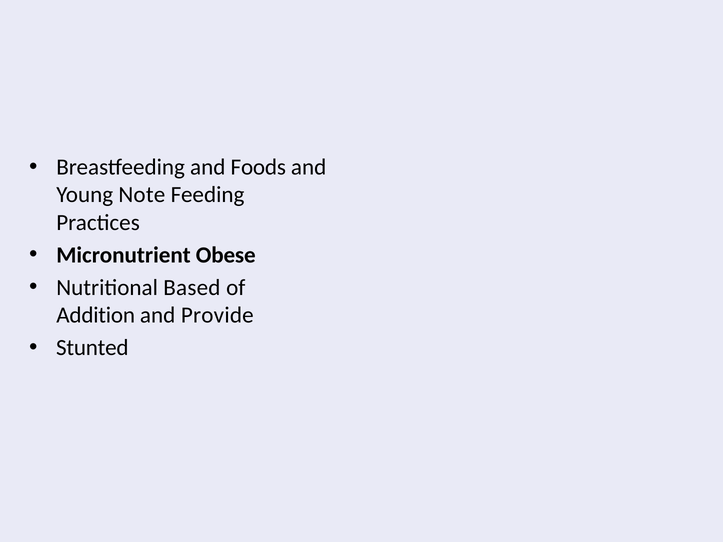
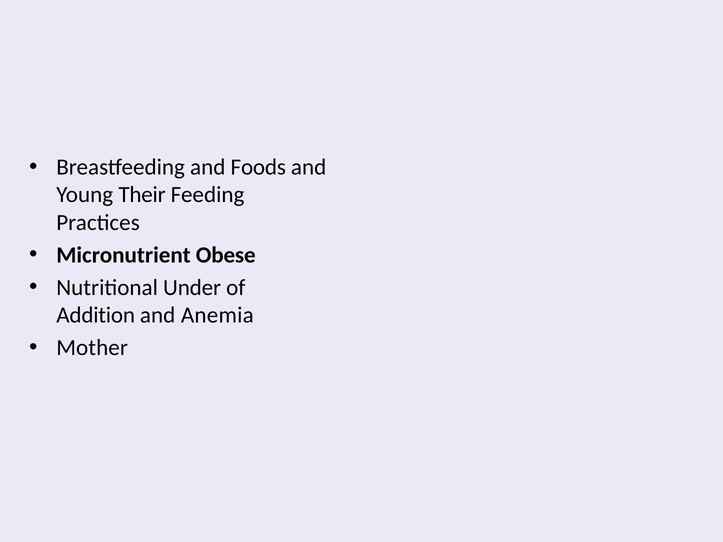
Note: Note -> Their
Based: Based -> Under
Provide: Provide -> Anemia
Stunted: Stunted -> Mother
